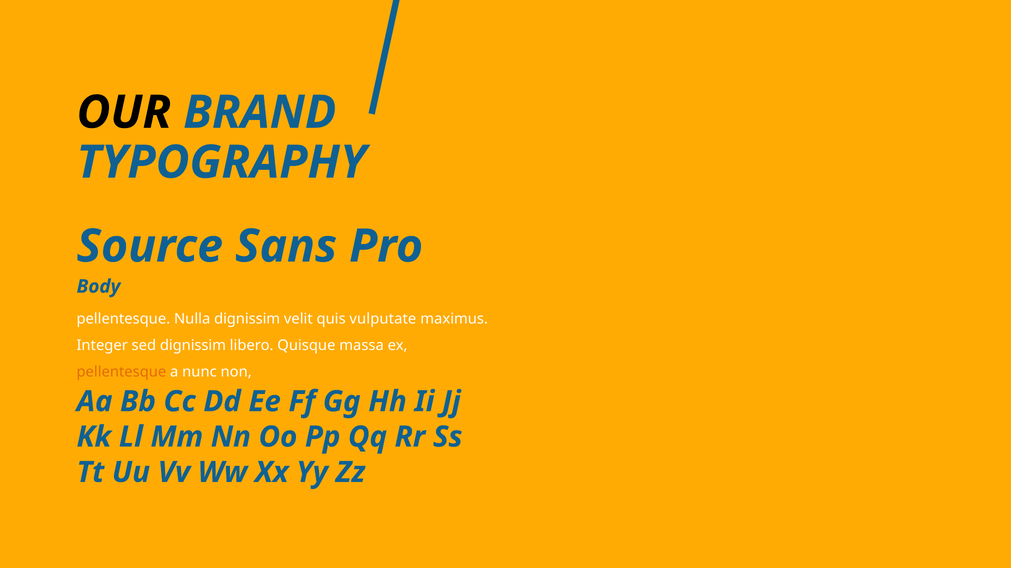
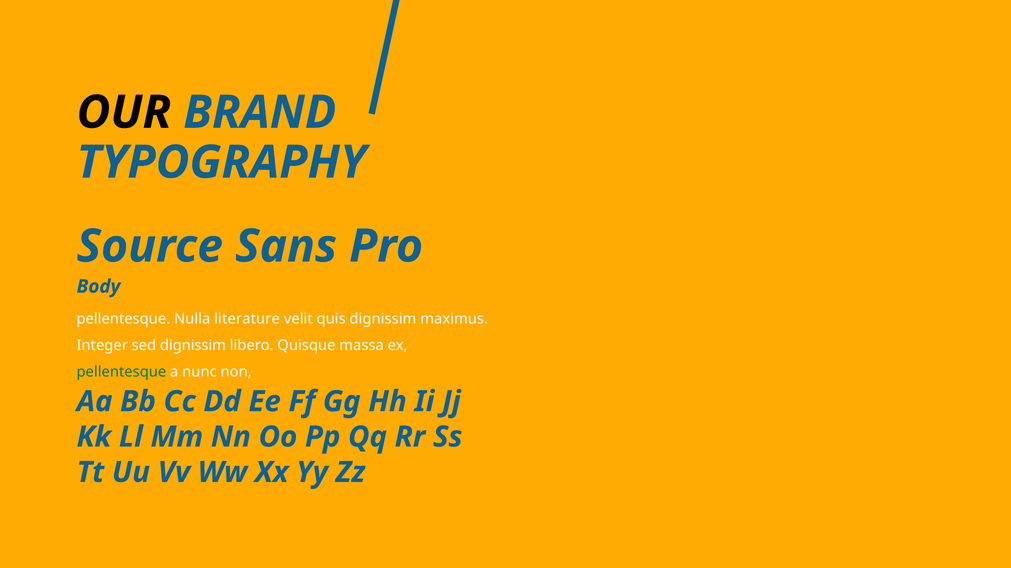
Nulla dignissim: dignissim -> literature
quis vulputate: vulputate -> dignissim
pellentesque at (121, 372) colour: orange -> green
